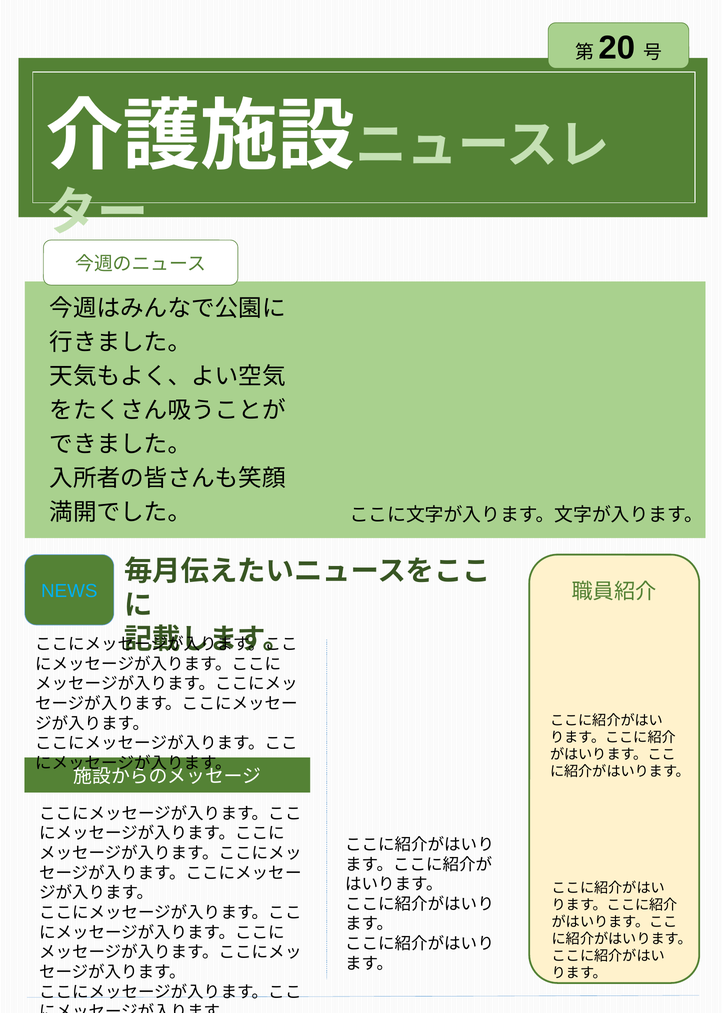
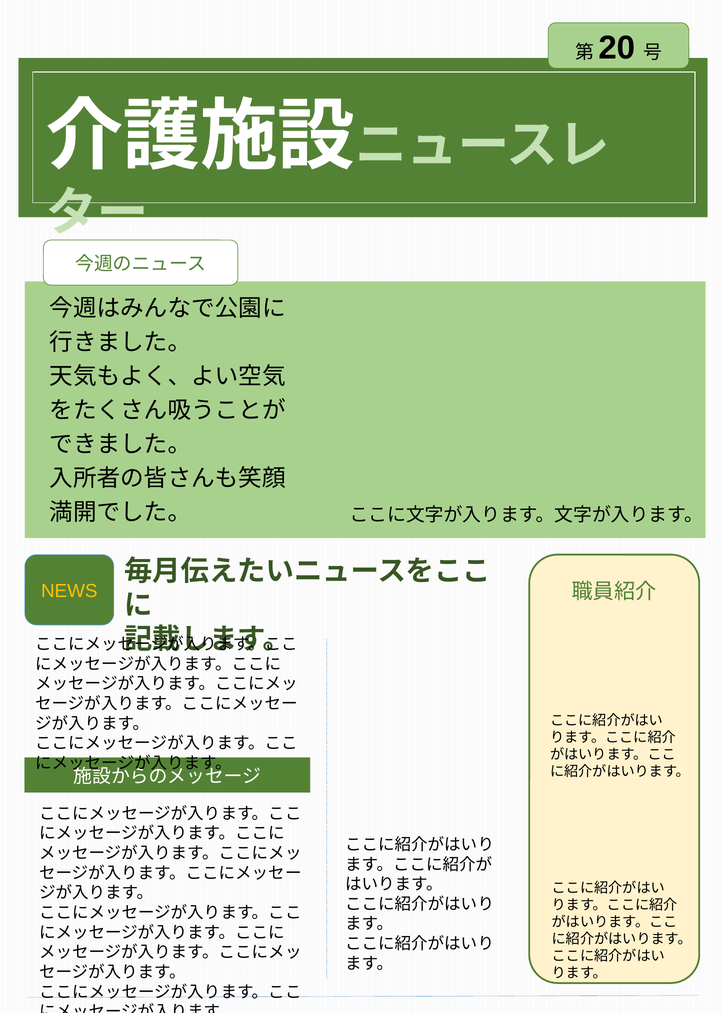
NEWS colour: light blue -> yellow
